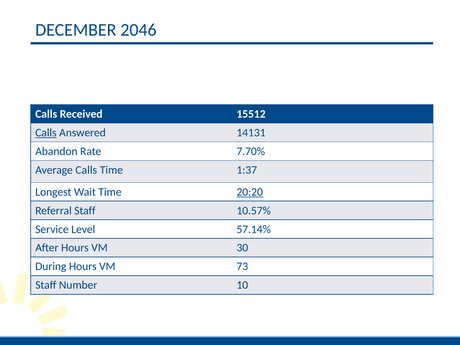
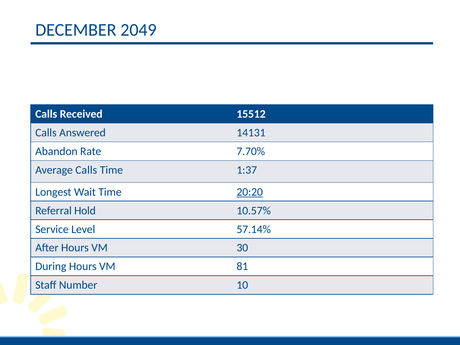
2046: 2046 -> 2049
Calls at (46, 133) underline: present -> none
Referral Staff: Staff -> Hold
73: 73 -> 81
